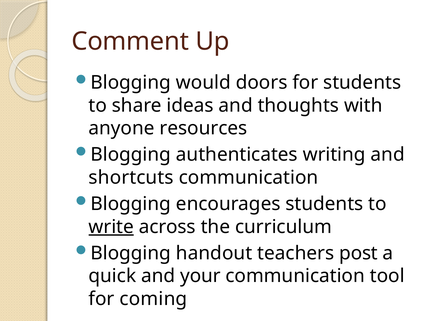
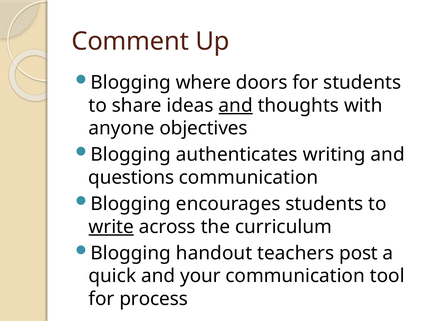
would: would -> where
and at (236, 105) underline: none -> present
resources: resources -> objectives
shortcuts: shortcuts -> questions
coming: coming -> process
